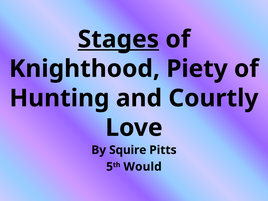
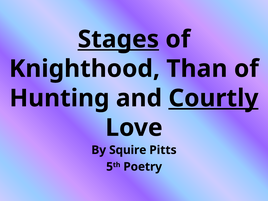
Piety: Piety -> Than
Courtly underline: none -> present
Would: Would -> Poetry
